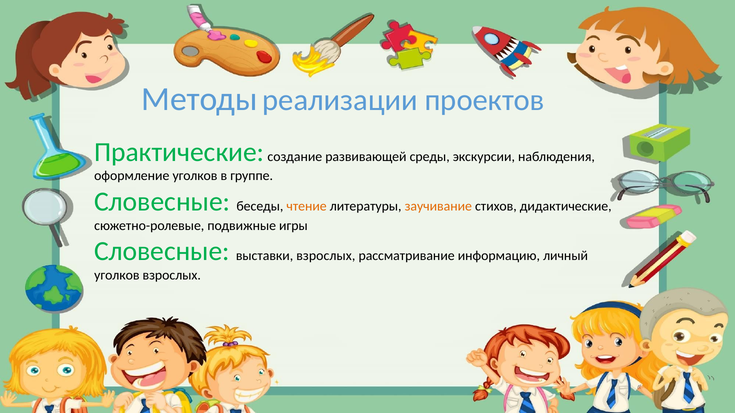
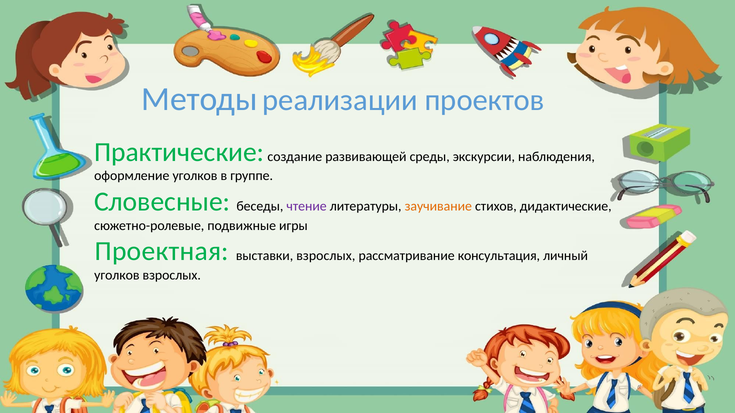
чтение colour: orange -> purple
Словесные at (162, 251): Словесные -> Проектная
информацию: информацию -> консультация
